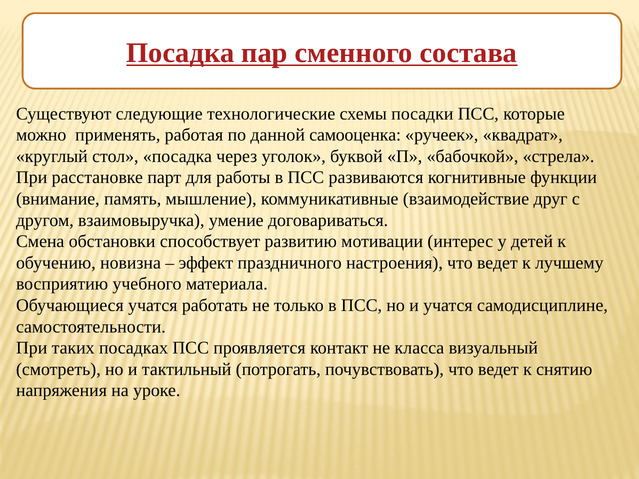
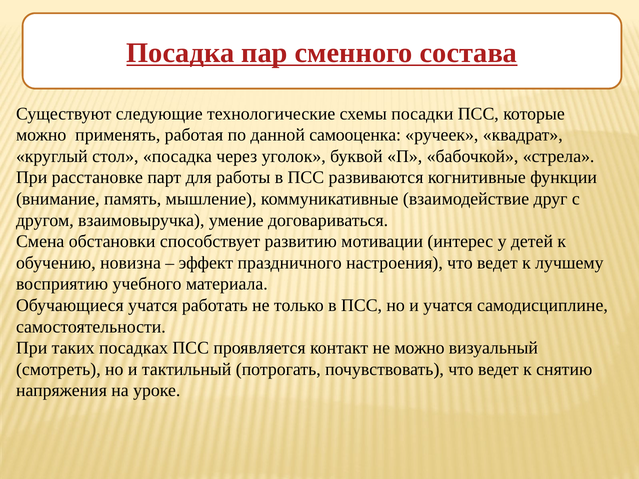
не класса: класса -> можно
